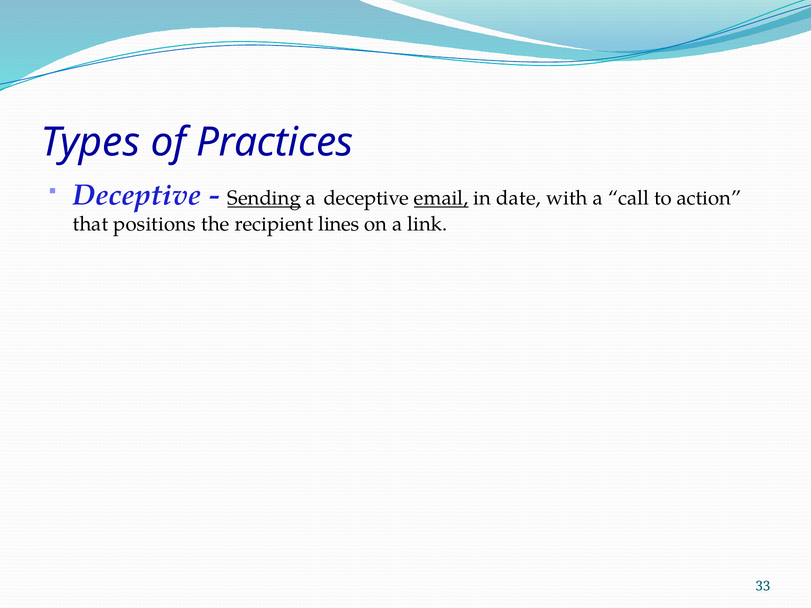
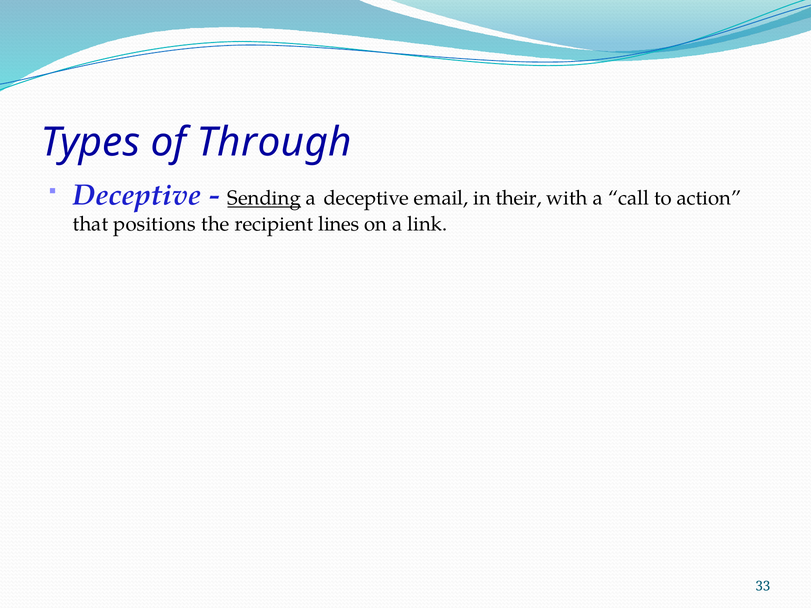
Practices: Practices -> Through
email underline: present -> none
date: date -> their
